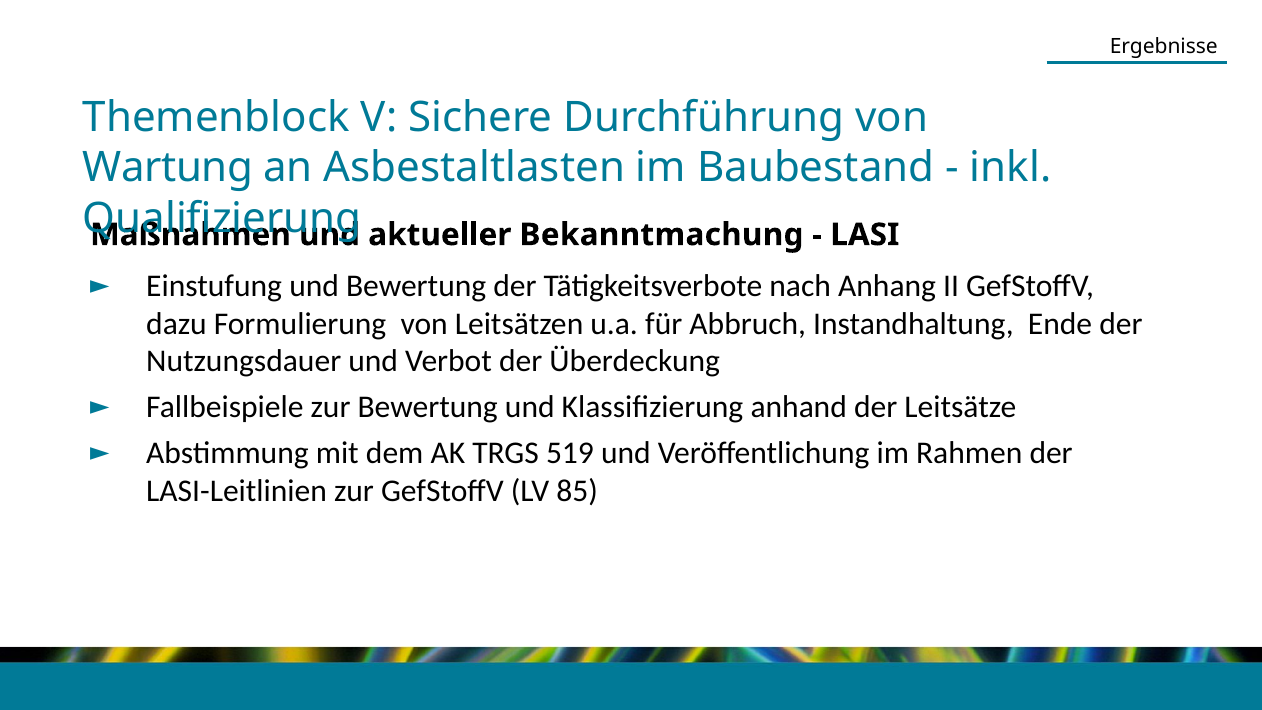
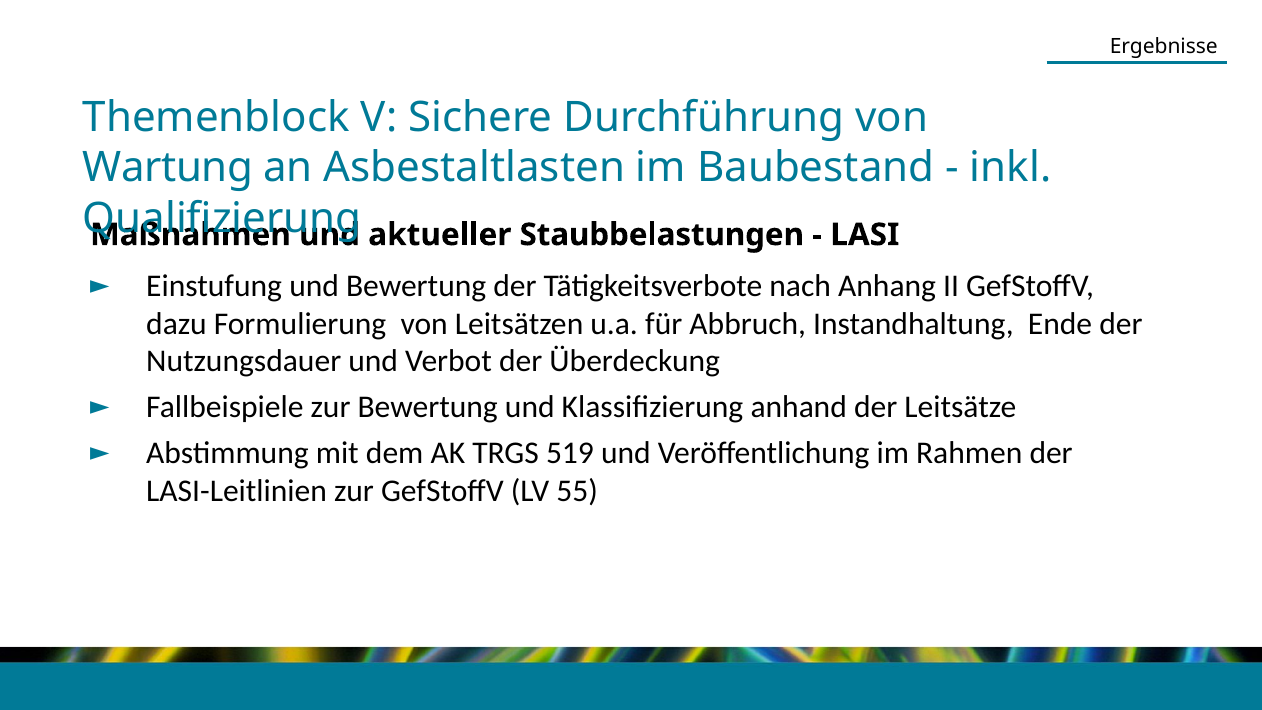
Bekanntmachung: Bekanntmachung -> Staubbelastungen
85: 85 -> 55
